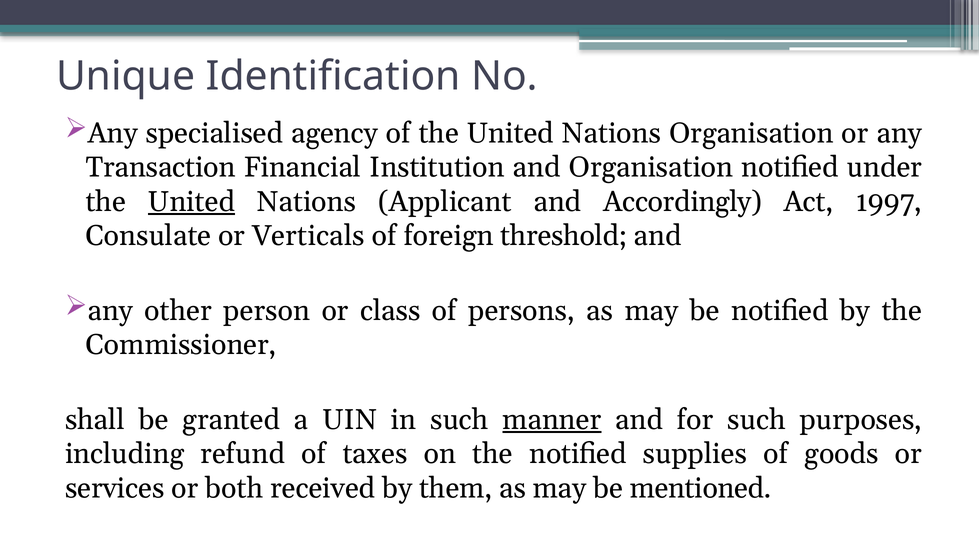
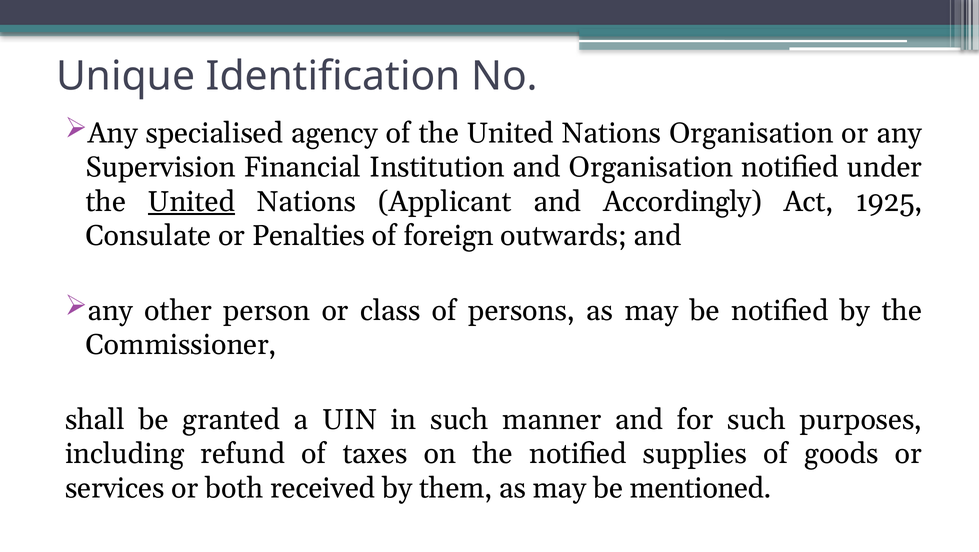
Transaction: Transaction -> Supervision
1997: 1997 -> 1925
Verticals: Verticals -> Penalties
threshold: threshold -> outwards
manner underline: present -> none
